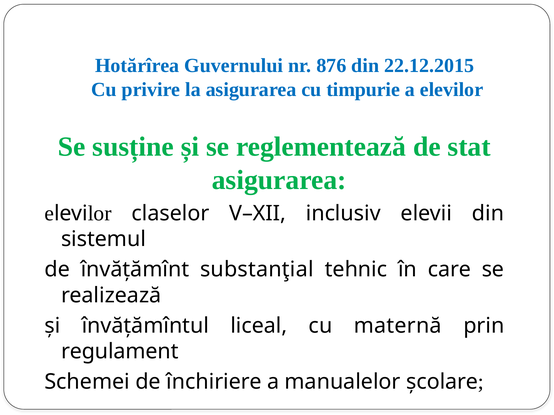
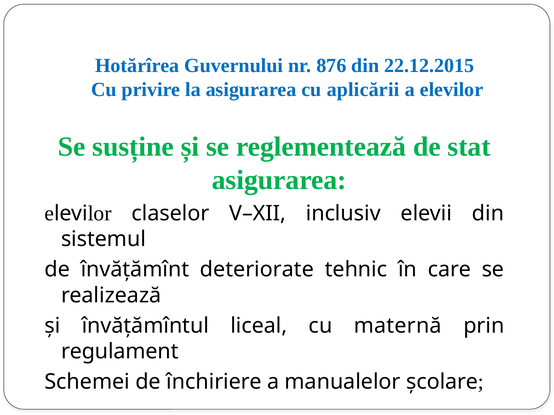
timpurie: timpurie -> aplicării
substanţial: substanţial -> deteriorate
